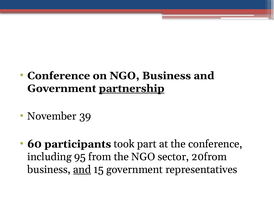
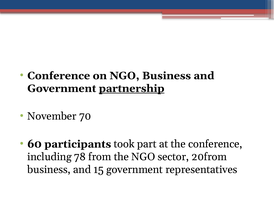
39: 39 -> 70
95: 95 -> 78
and at (82, 170) underline: present -> none
